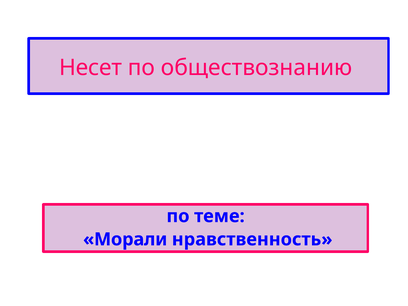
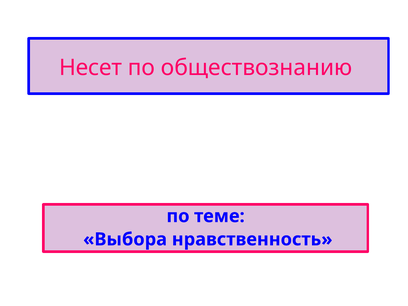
Морали: Морали -> Выбора
